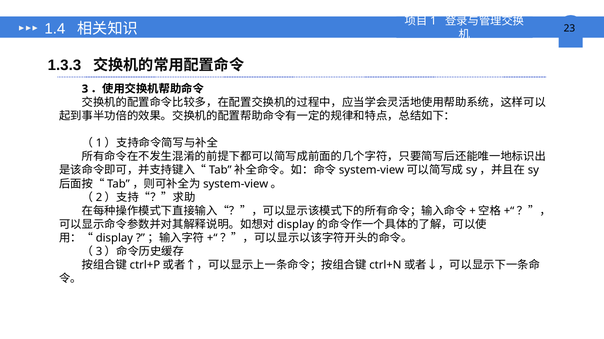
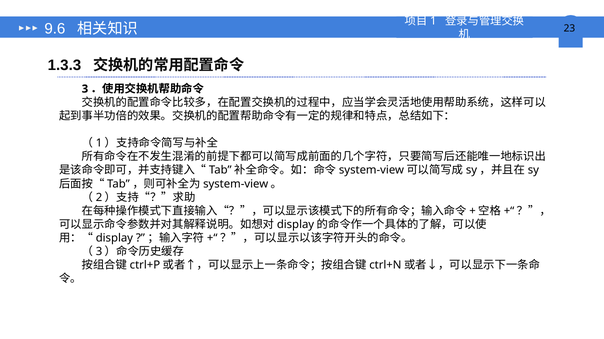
1.4: 1.4 -> 9.6
